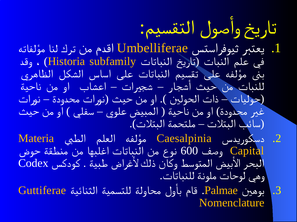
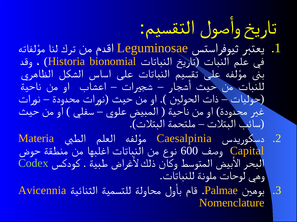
Umbelliferae: Umbelliferae -> Leguminosae
subfamily: subfamily -> bionomial
Codex colour: white -> light green
Guttiferae: Guttiferae -> Avicennia
